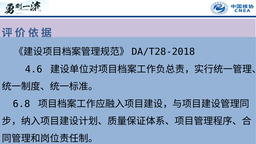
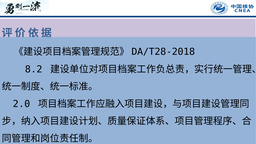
4.6: 4.6 -> 8.2
6.8: 6.8 -> 2.0
